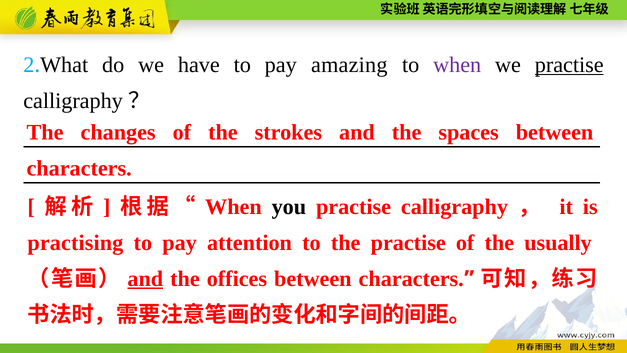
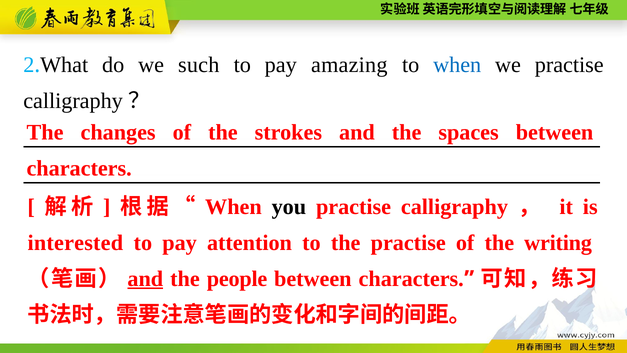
have: have -> such
when at (457, 65) colour: purple -> blue
practise at (569, 65) underline: present -> none
practising: practising -> interested
usually: usually -> writing
offices: offices -> people
